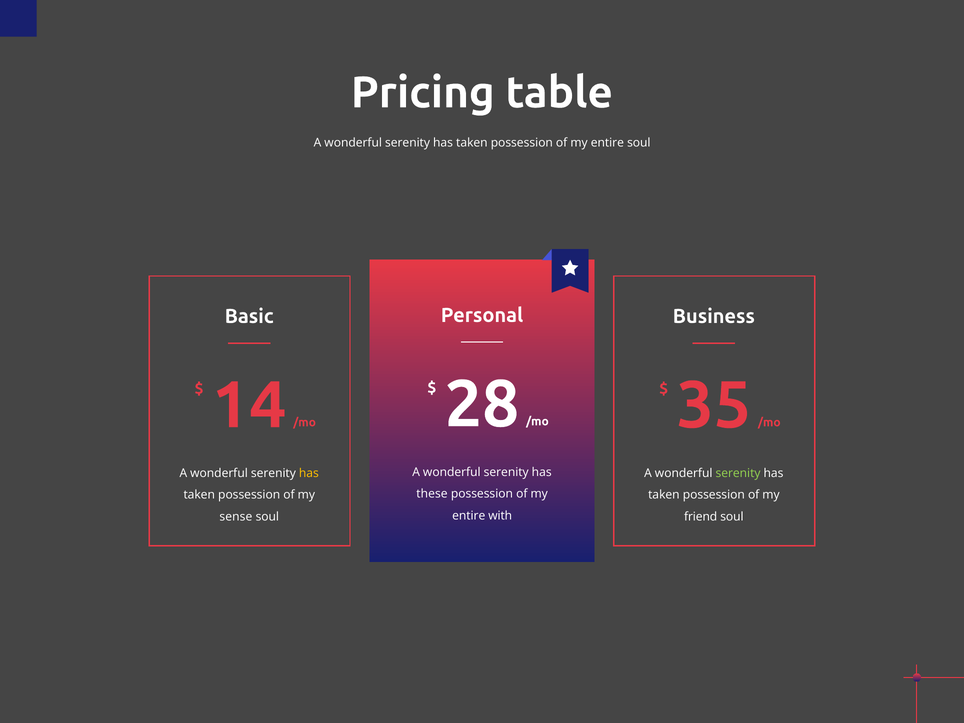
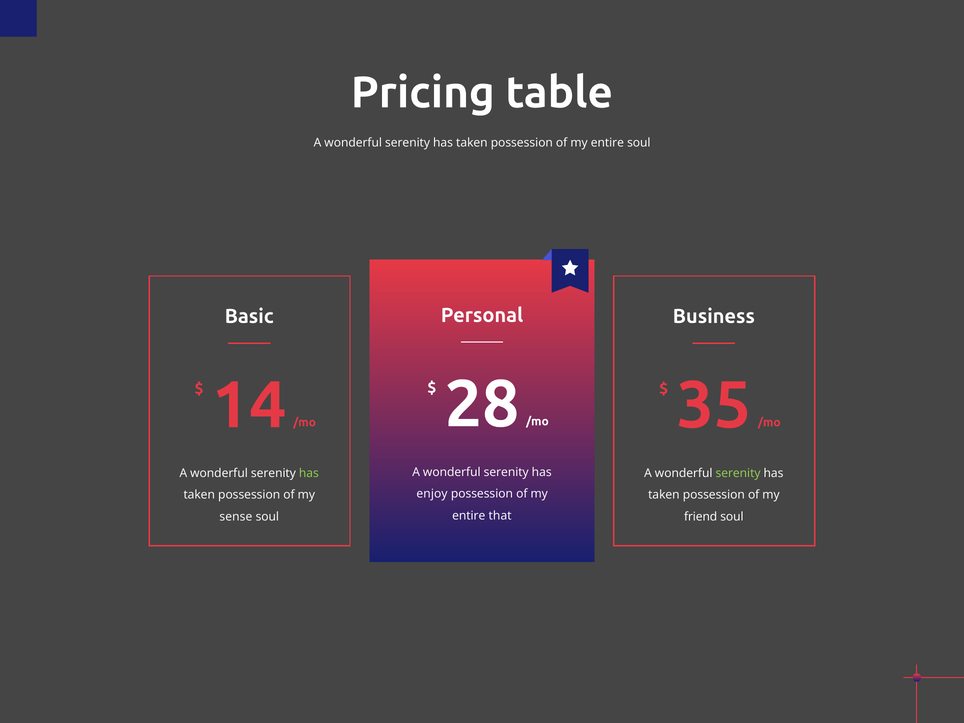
has at (309, 473) colour: yellow -> light green
these: these -> enjoy
with: with -> that
